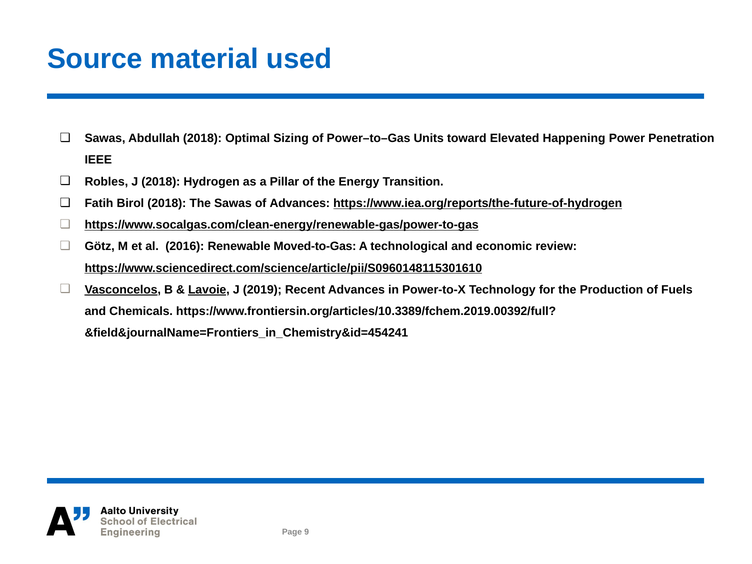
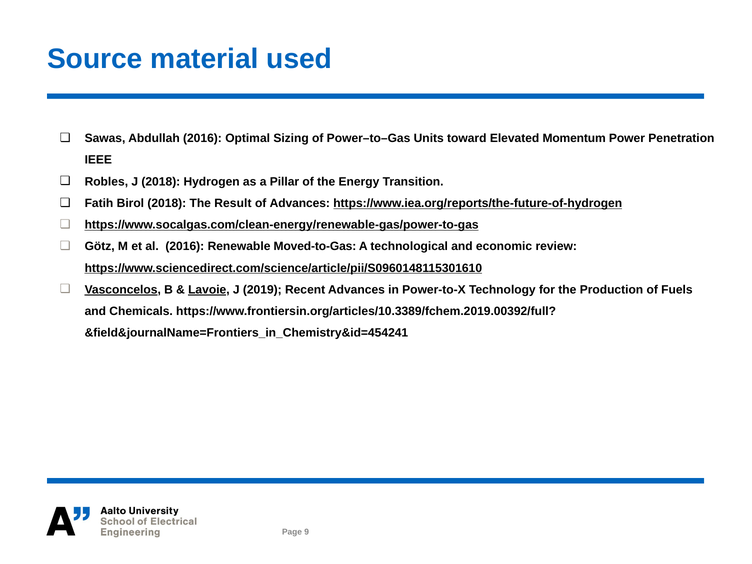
Abdullah 2018: 2018 -> 2016
Happening: Happening -> Momentum
The Sawas: Sawas -> Result
